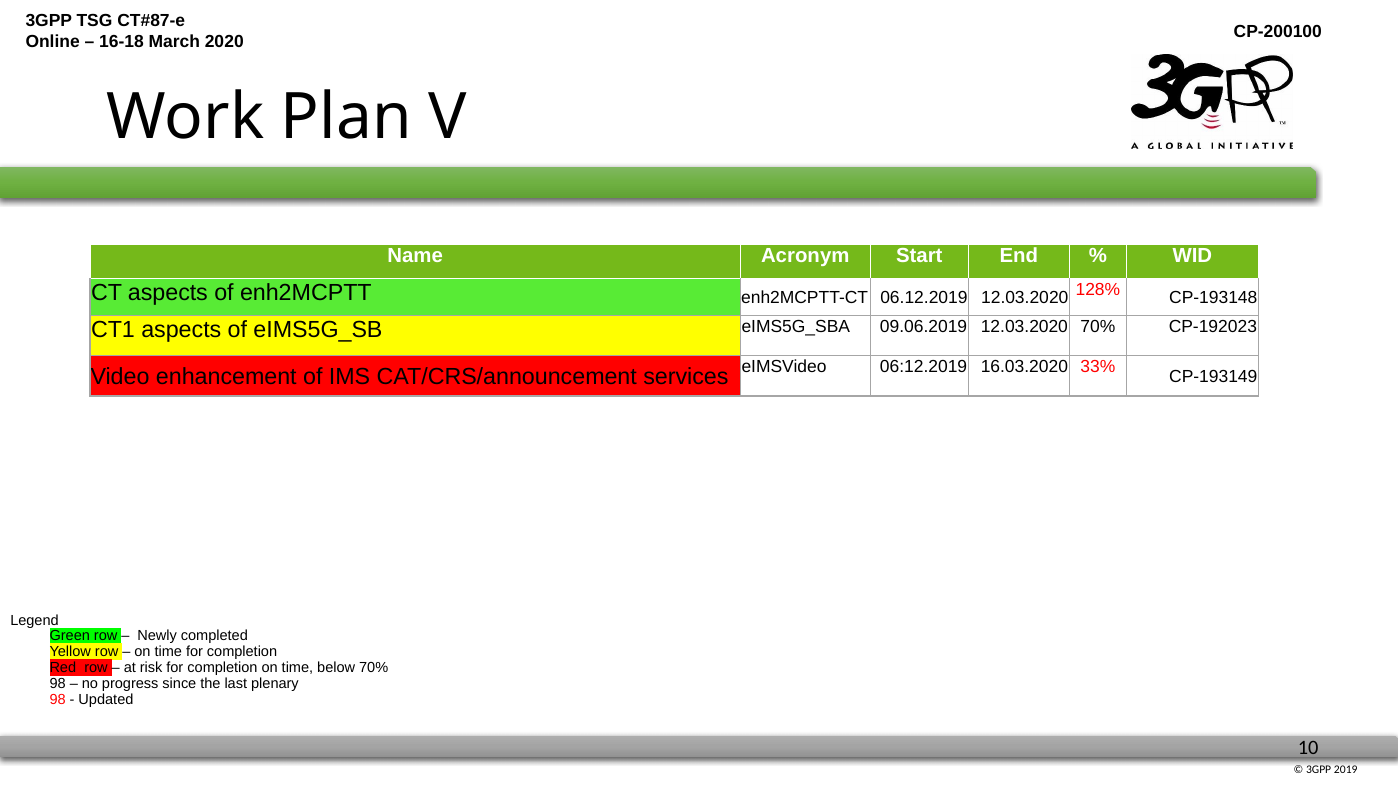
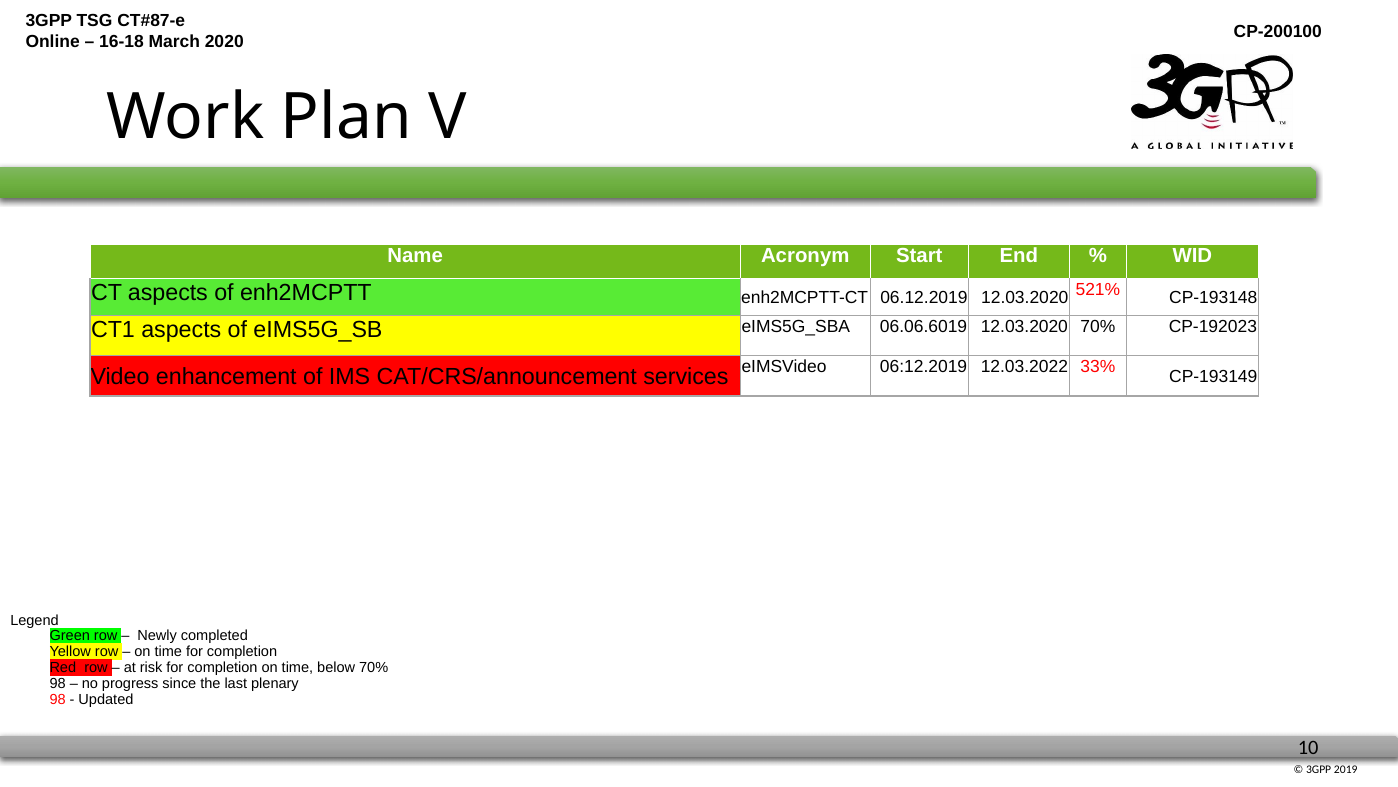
128%: 128% -> 521%
09.06.2019: 09.06.2019 -> 06.06.6019
16.03.2020: 16.03.2020 -> 12.03.2022
